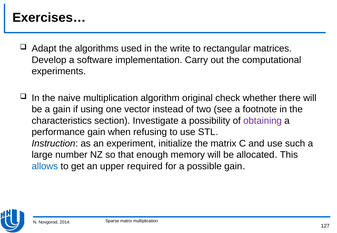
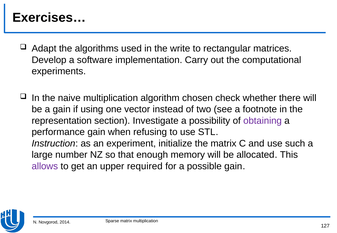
original: original -> chosen
characteristics: characteristics -> representation
allows colour: blue -> purple
